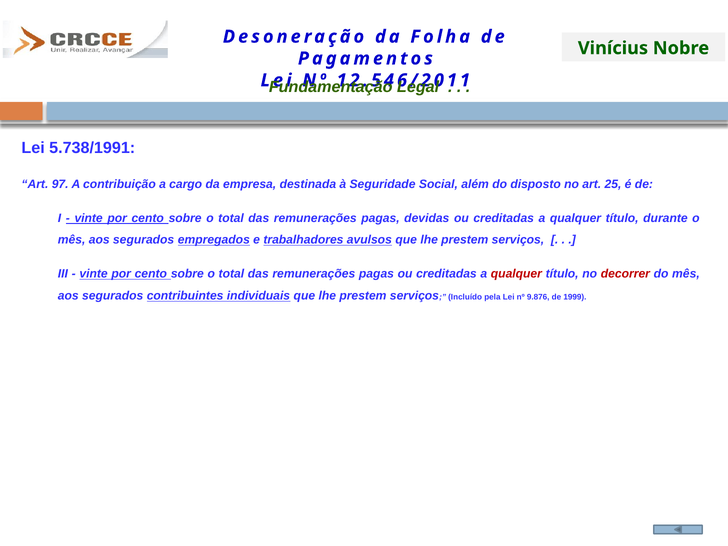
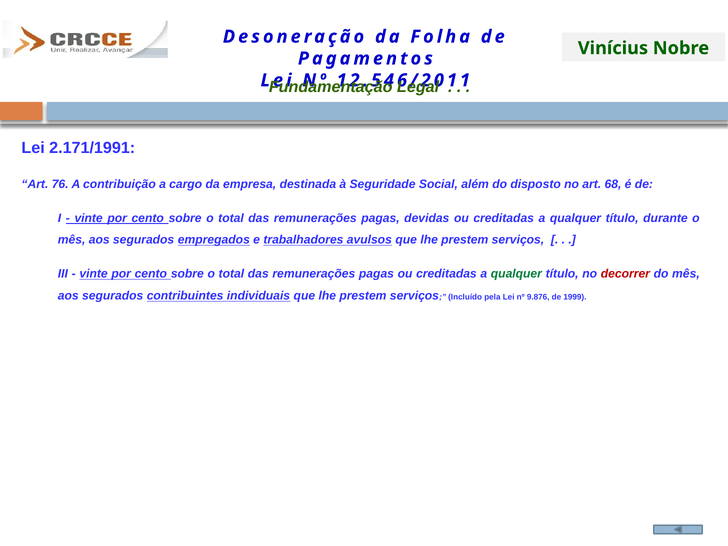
5.738/1991: 5.738/1991 -> 2.171/1991
97: 97 -> 76
25: 25 -> 68
qualquer at (516, 274) colour: red -> green
